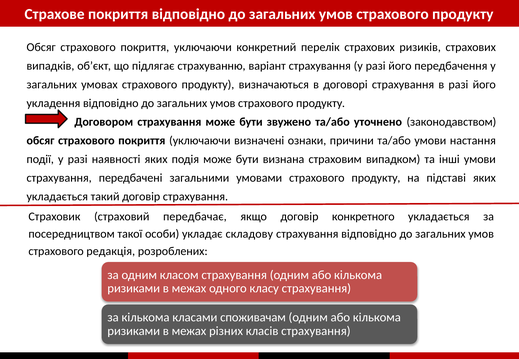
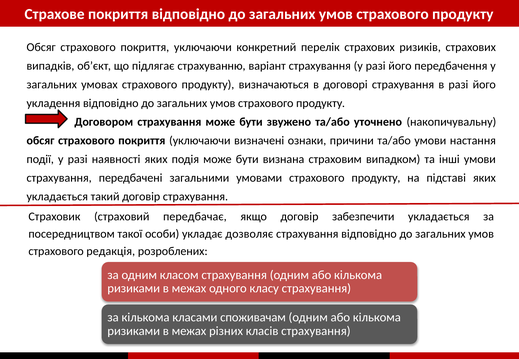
законодавством: законодавством -> накопичувальну
конкретного: конкретного -> забезпечити
складову: складову -> дозволяє
